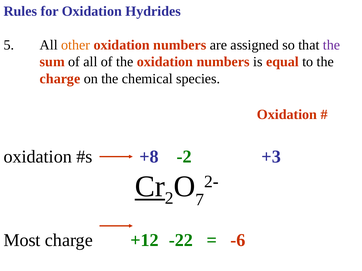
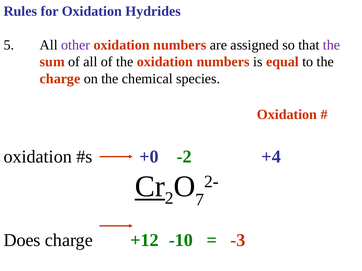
other colour: orange -> purple
+8: +8 -> +0
+3: +3 -> +4
Most: Most -> Does
-22: -22 -> -10
-6: -6 -> -3
